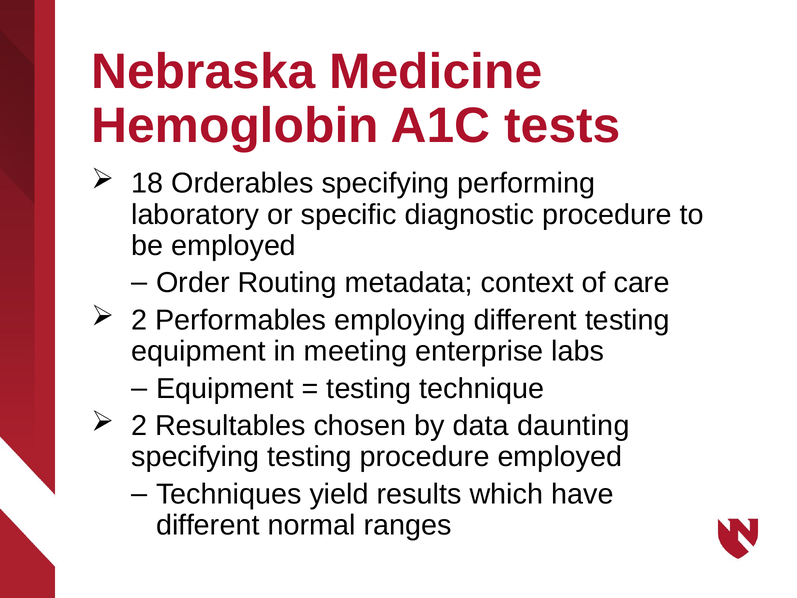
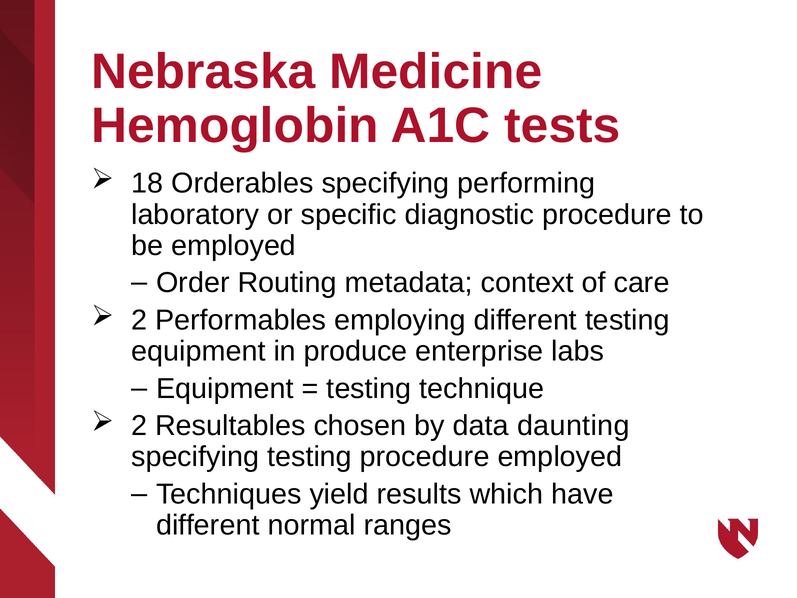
meeting: meeting -> produce
